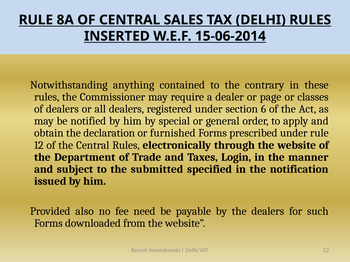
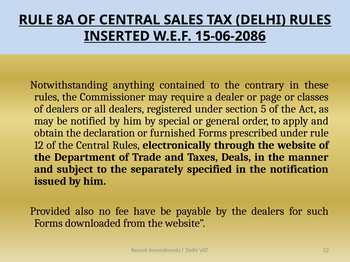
15-06-2014: 15-06-2014 -> 15-06-2086
6: 6 -> 5
Login: Login -> Deals
submitted: submitted -> separately
need: need -> have
